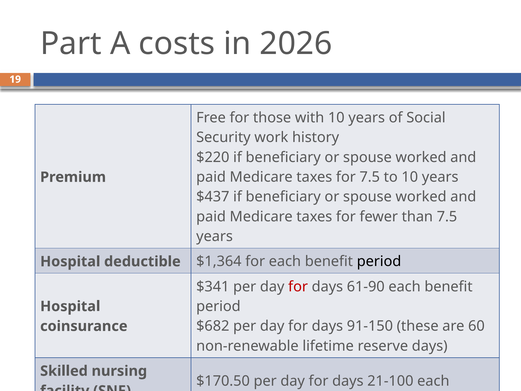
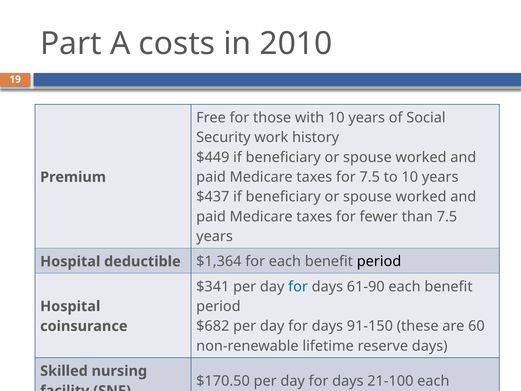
2026: 2026 -> 2010
$220: $220 -> $449
for at (298, 286) colour: red -> blue
